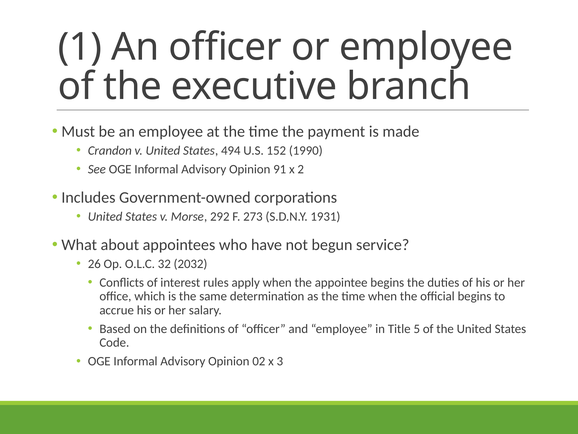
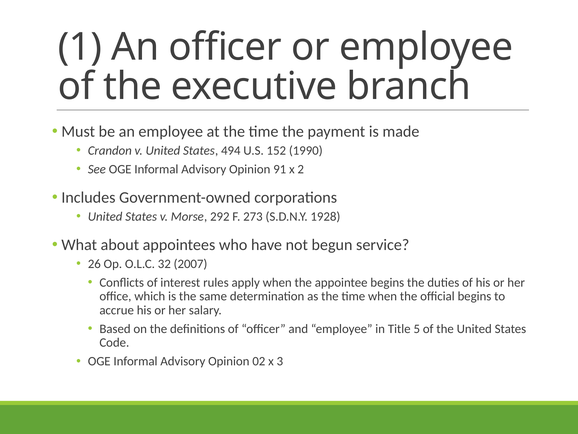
1931: 1931 -> 1928
2032: 2032 -> 2007
